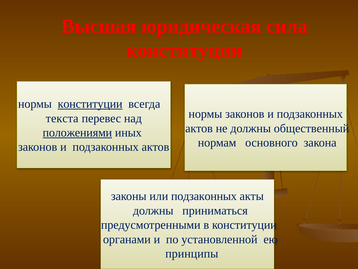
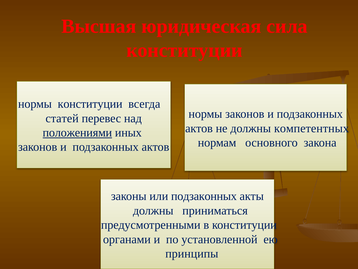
конституции at (90, 104) underline: present -> none
текста: текста -> статей
общественный: общественный -> компетентных
